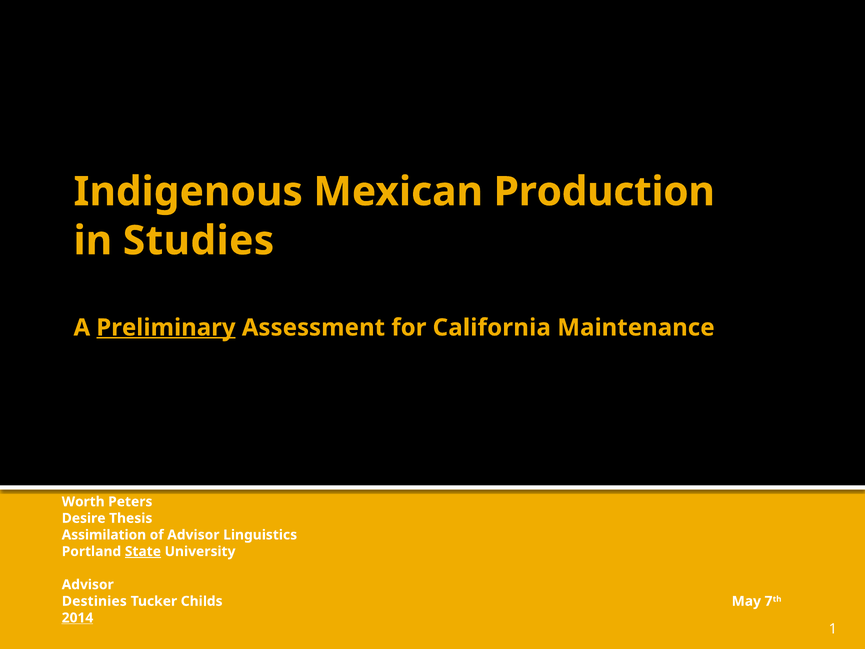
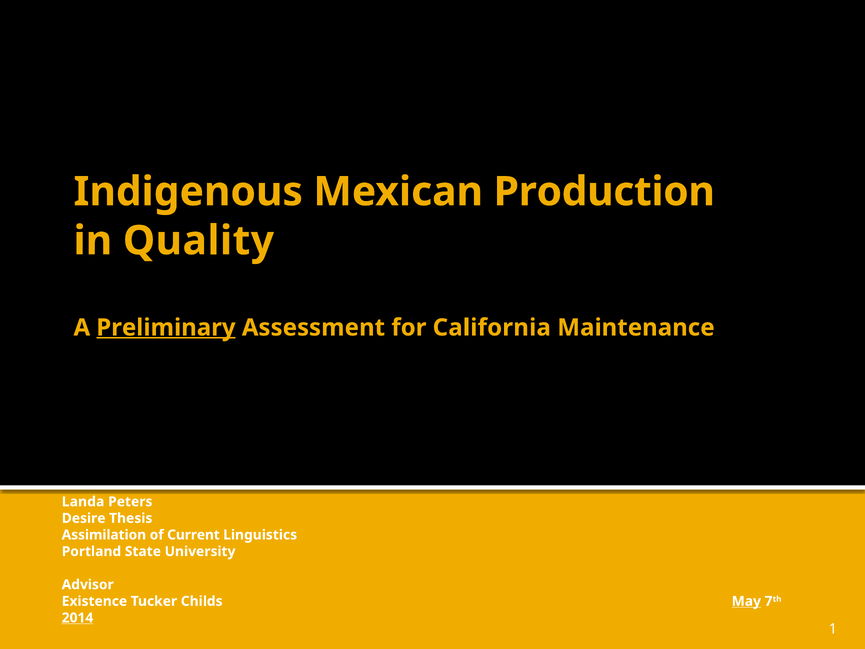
Studies: Studies -> Quality
Worth: Worth -> Landa
of Advisor: Advisor -> Current
State underline: present -> none
Destinies: Destinies -> Existence
May underline: none -> present
